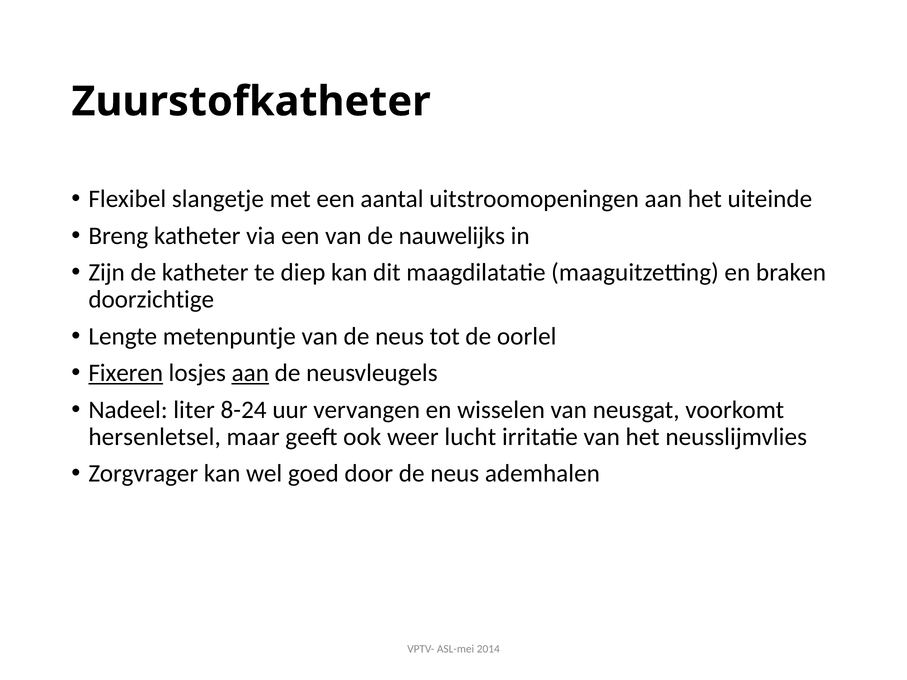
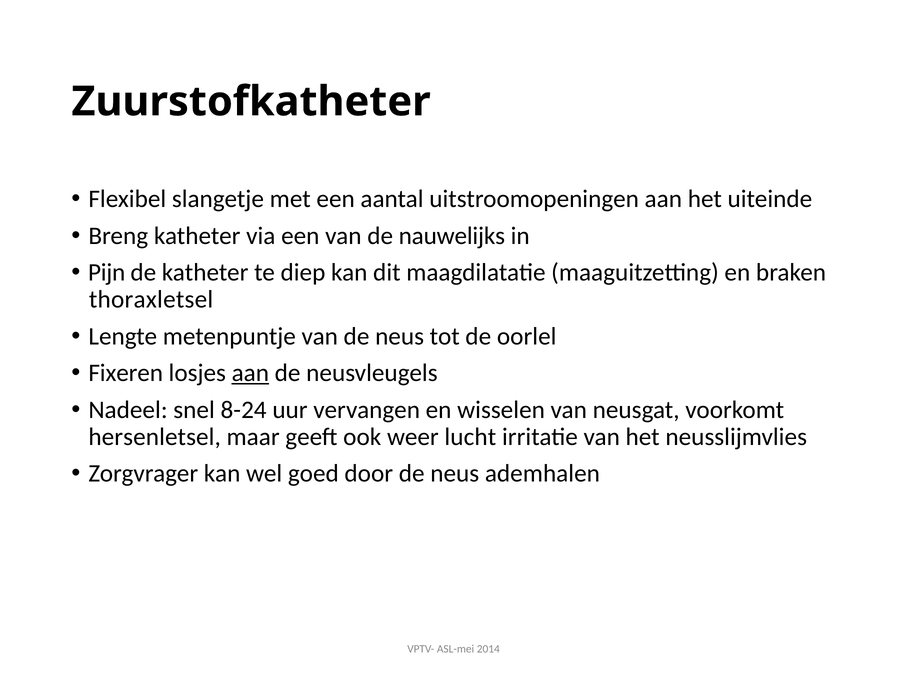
Zijn: Zijn -> Pijn
doorzichtige: doorzichtige -> thoraxletsel
Fixeren underline: present -> none
liter: liter -> snel
